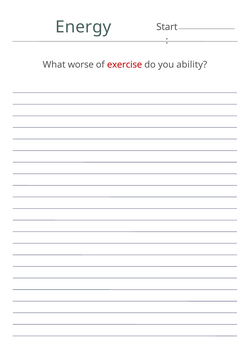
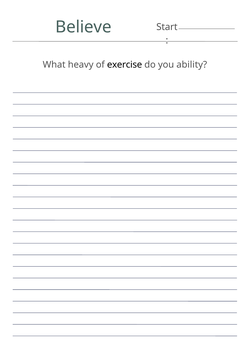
Energy: Energy -> Believe
worse: worse -> heavy
exercise colour: red -> black
